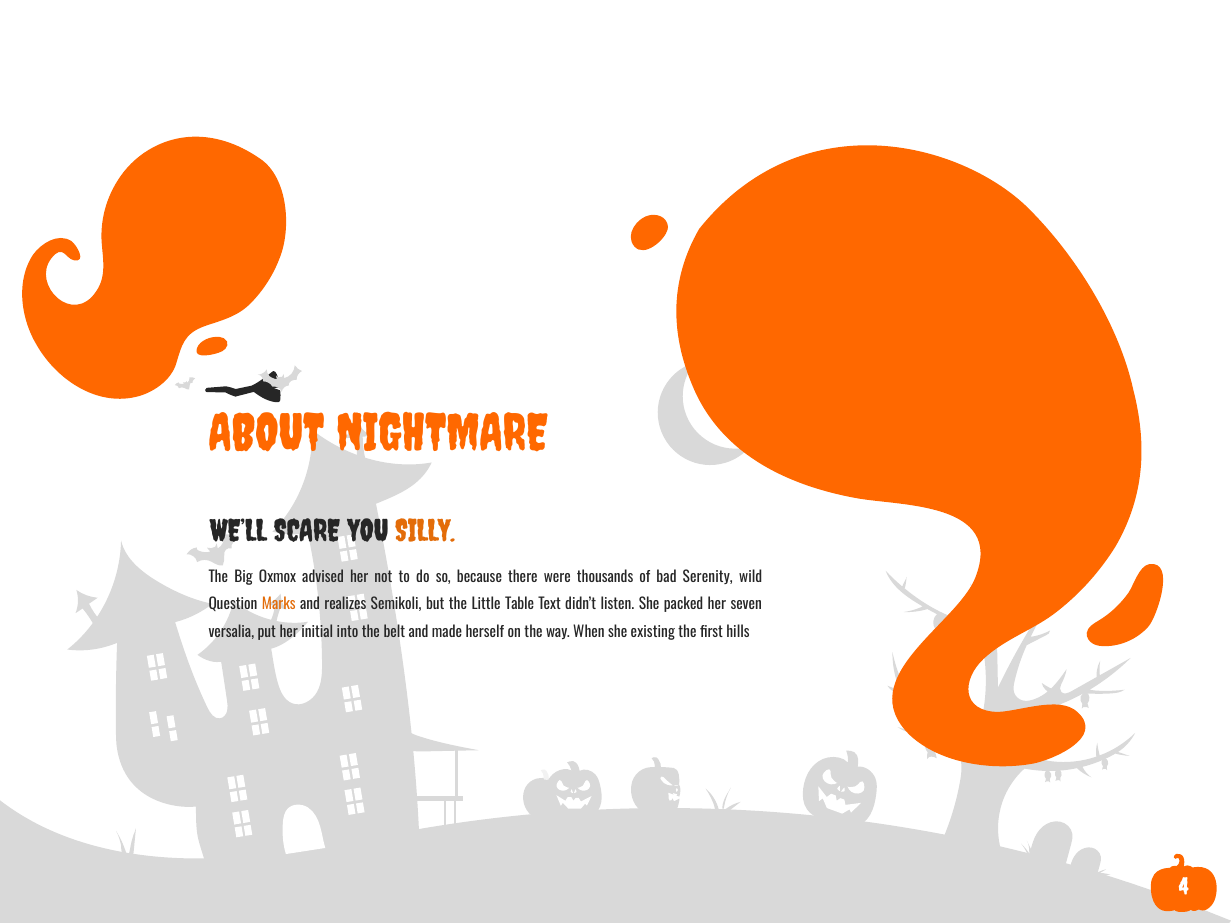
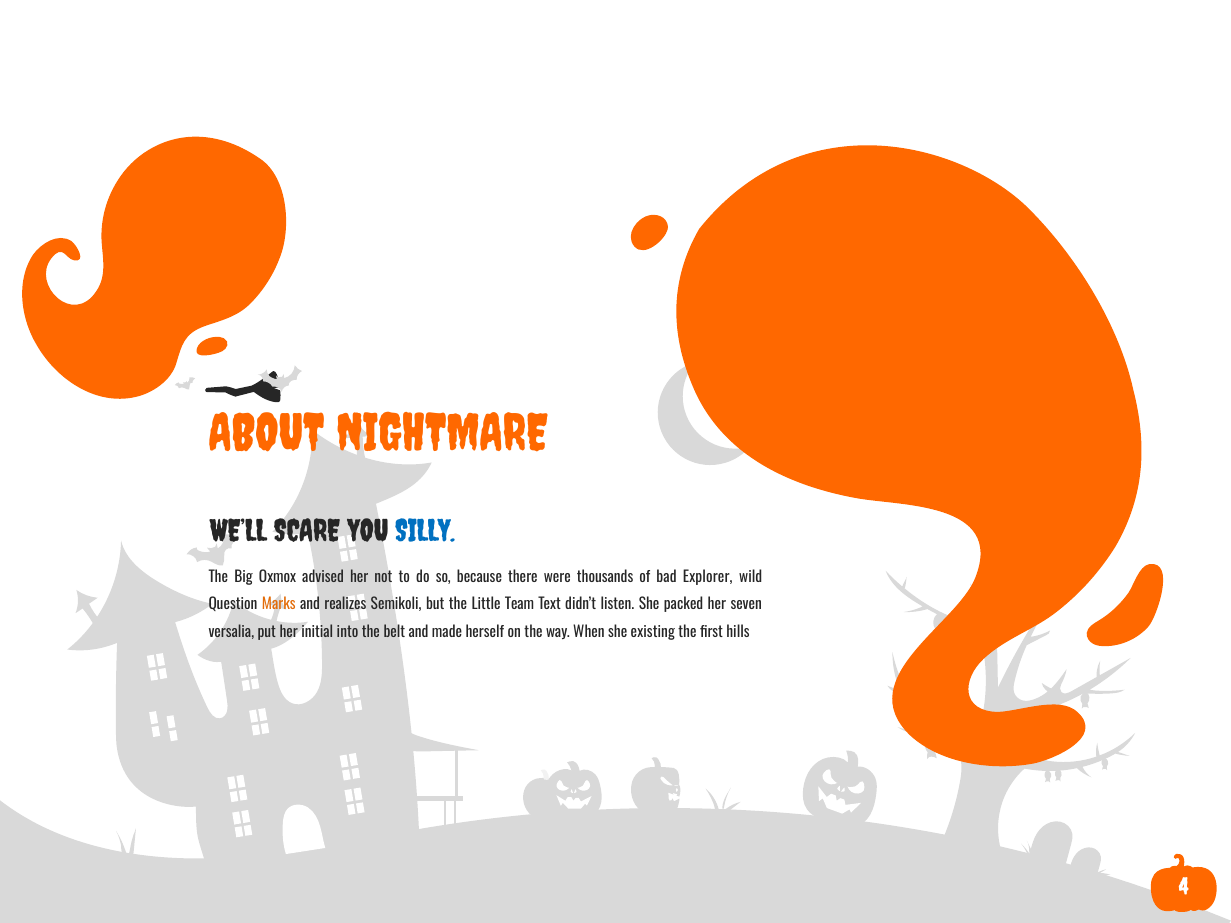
SILLY colour: orange -> blue
Serenity: Serenity -> Explorer
Table: Table -> Team
